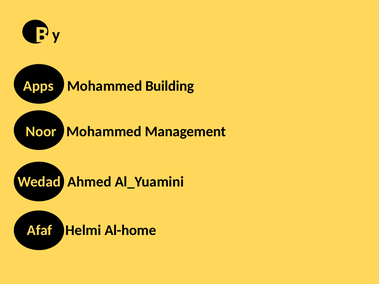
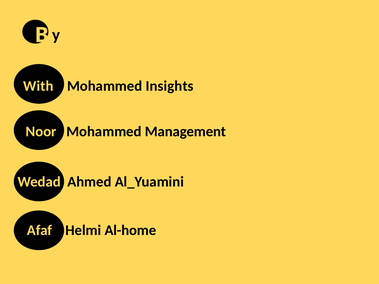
Apps: Apps -> With
Building: Building -> Insights
